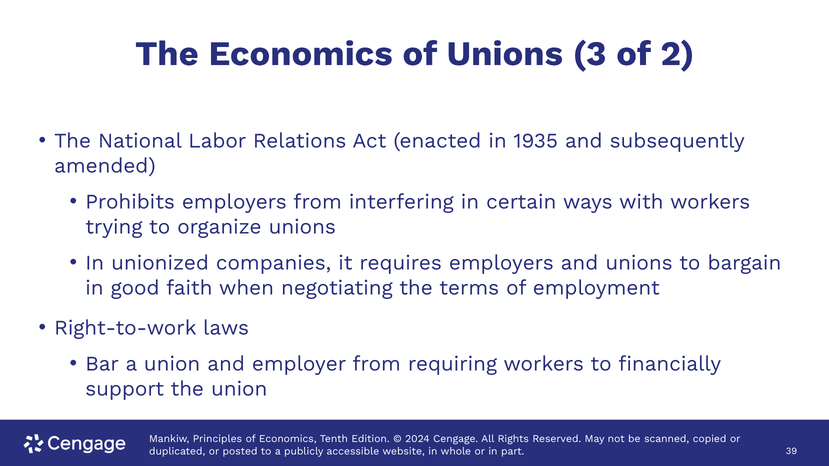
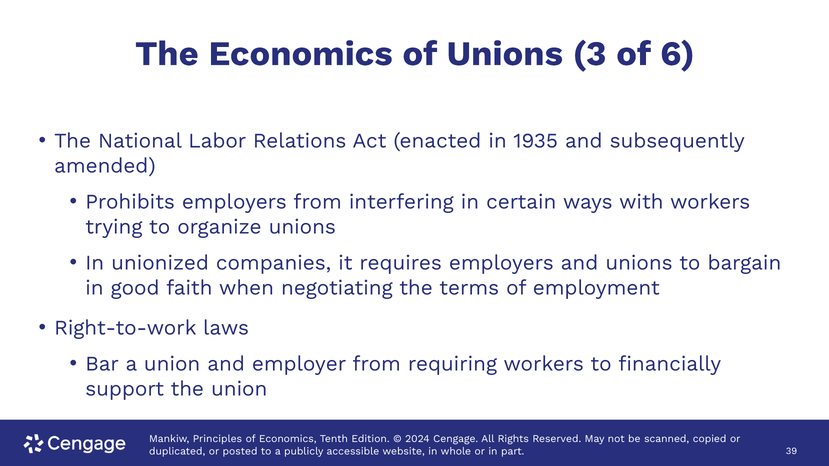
2: 2 -> 6
